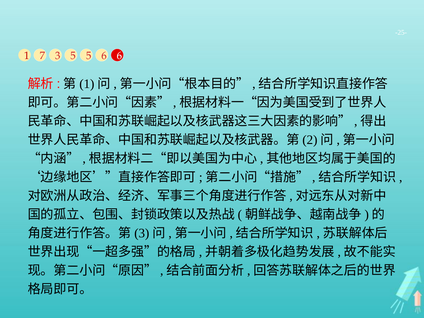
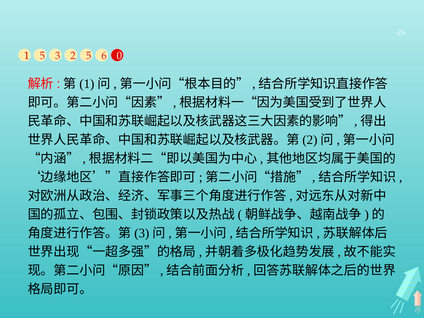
1 7: 7 -> 5
3 5: 5 -> 2
6 6: 6 -> 0
